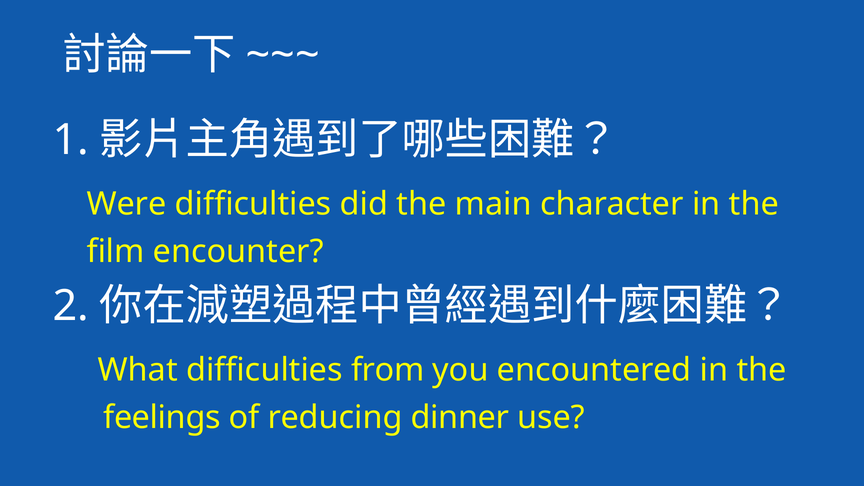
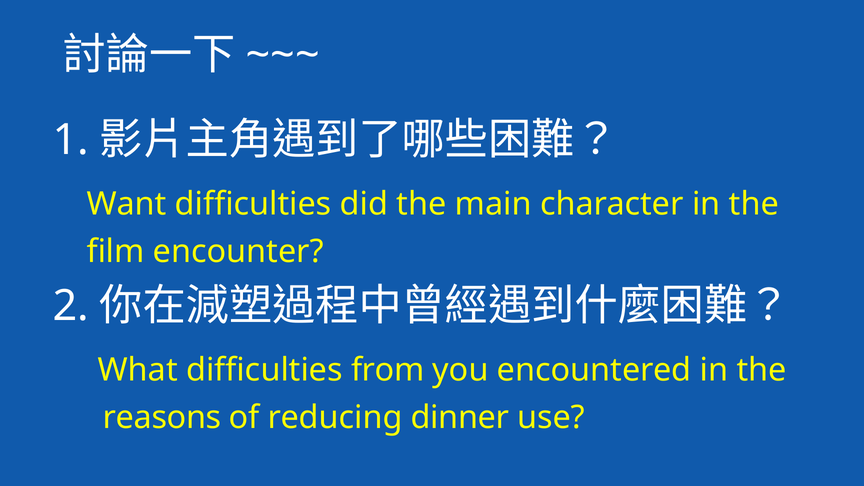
Were: Were -> Want
feelings: feelings -> reasons
